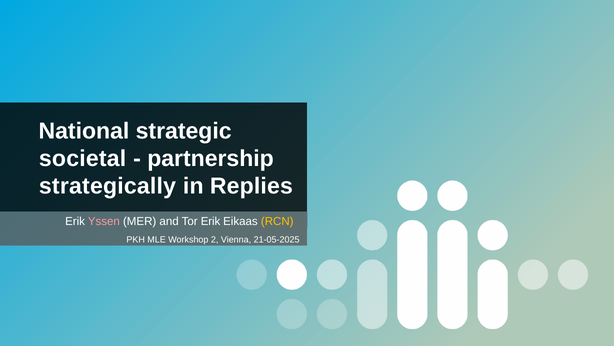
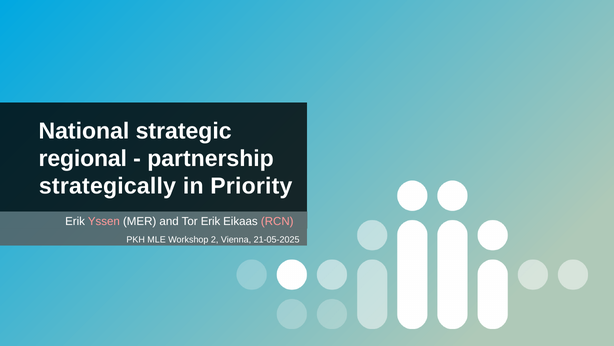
societal: societal -> regional
Replies: Replies -> Priority
RCN colour: yellow -> pink
